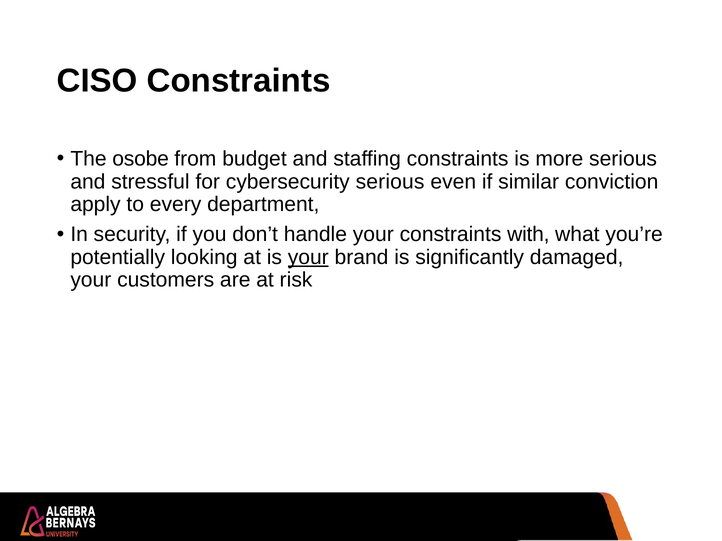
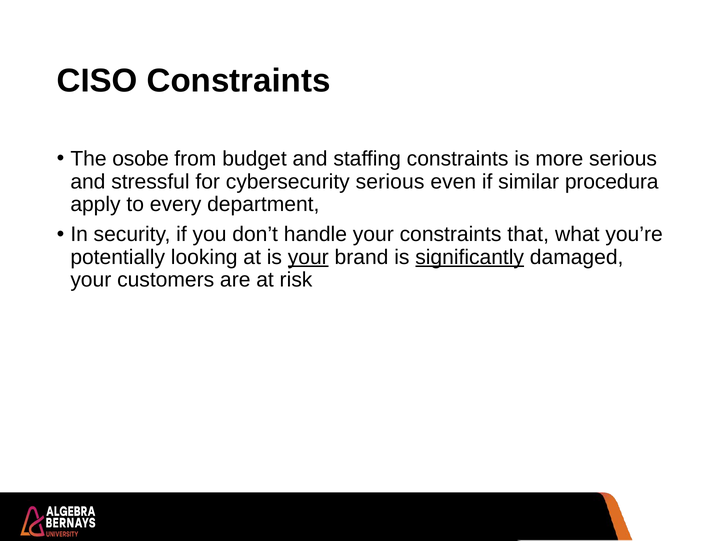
conviction: conviction -> procedura
with: with -> that
significantly underline: none -> present
